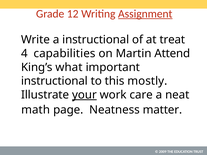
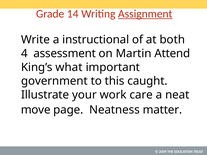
12: 12 -> 14
treat: treat -> both
capabilities: capabilities -> assessment
instructional at (54, 81): instructional -> government
mostly: mostly -> caught
your underline: present -> none
math: math -> move
